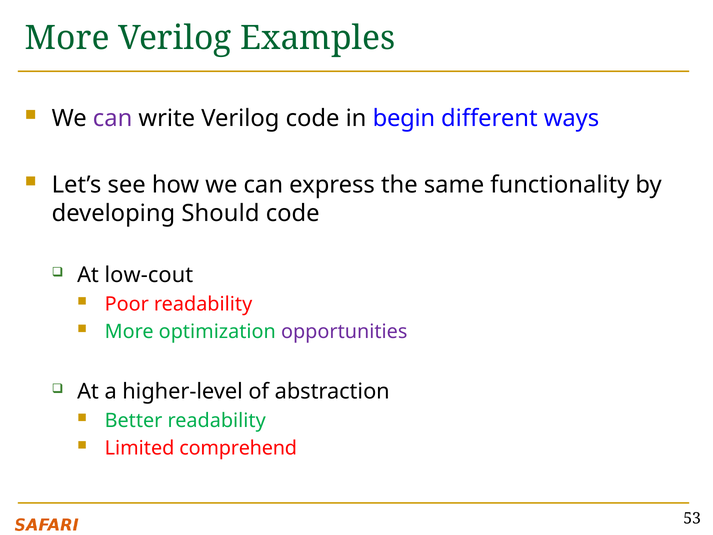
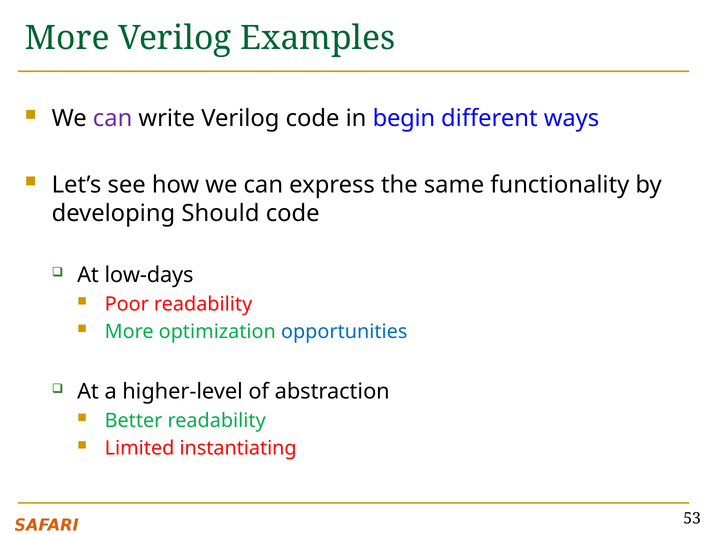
low-cout: low-cout -> low-days
opportunities colour: purple -> blue
comprehend: comprehend -> instantiating
